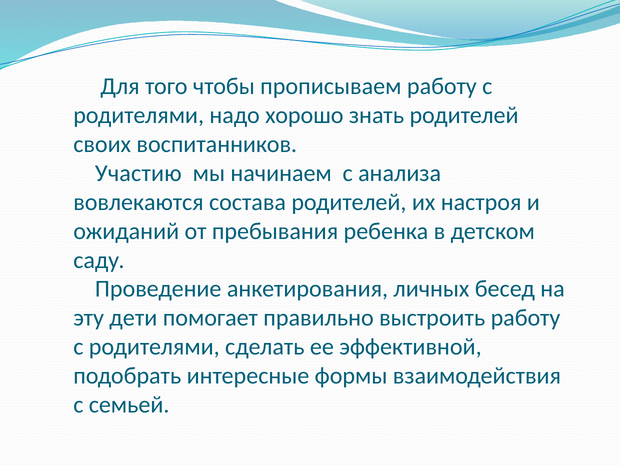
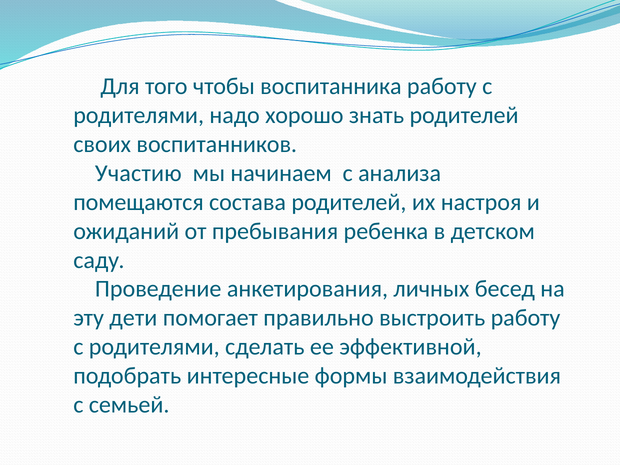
прописываем: прописываем -> воспитанника
вовлекаются: вовлекаются -> помещаются
